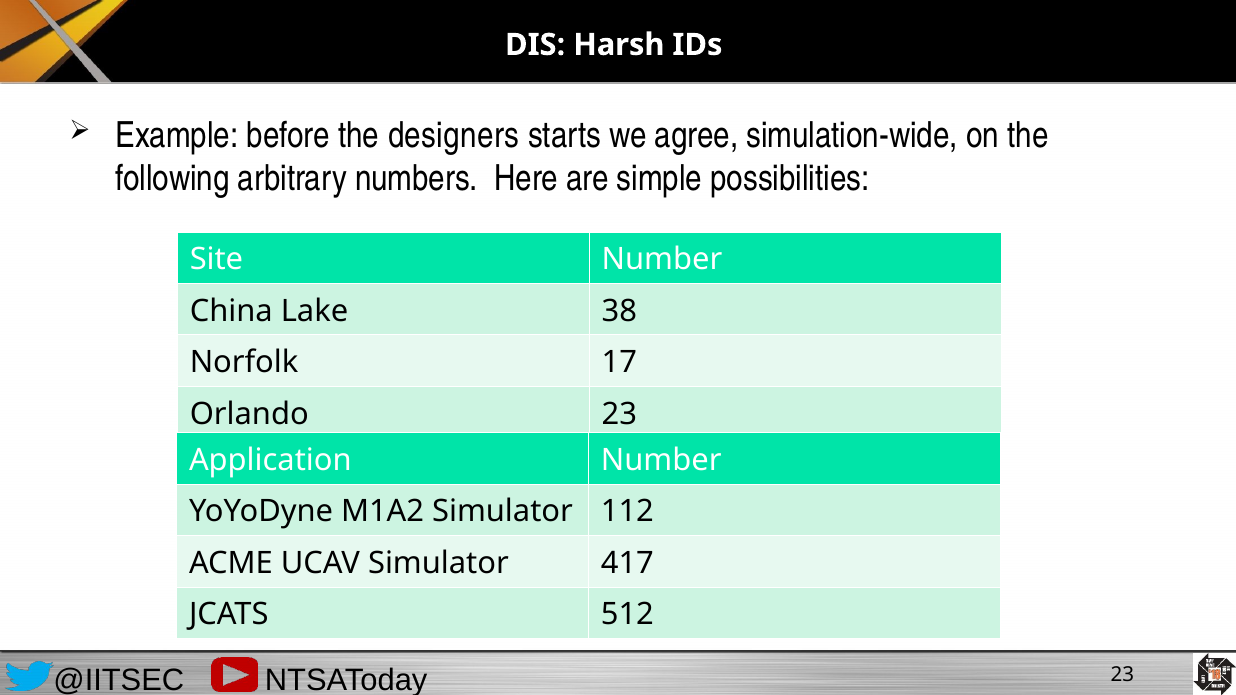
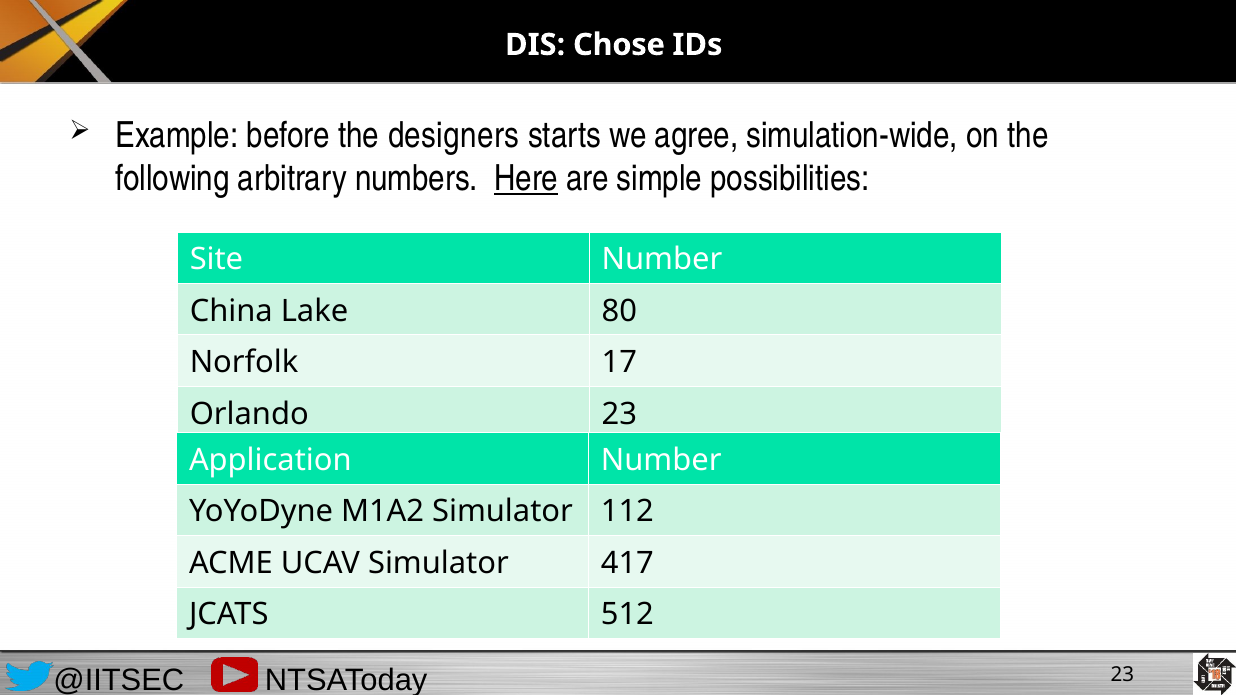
Harsh: Harsh -> Chose
Here underline: none -> present
38: 38 -> 80
